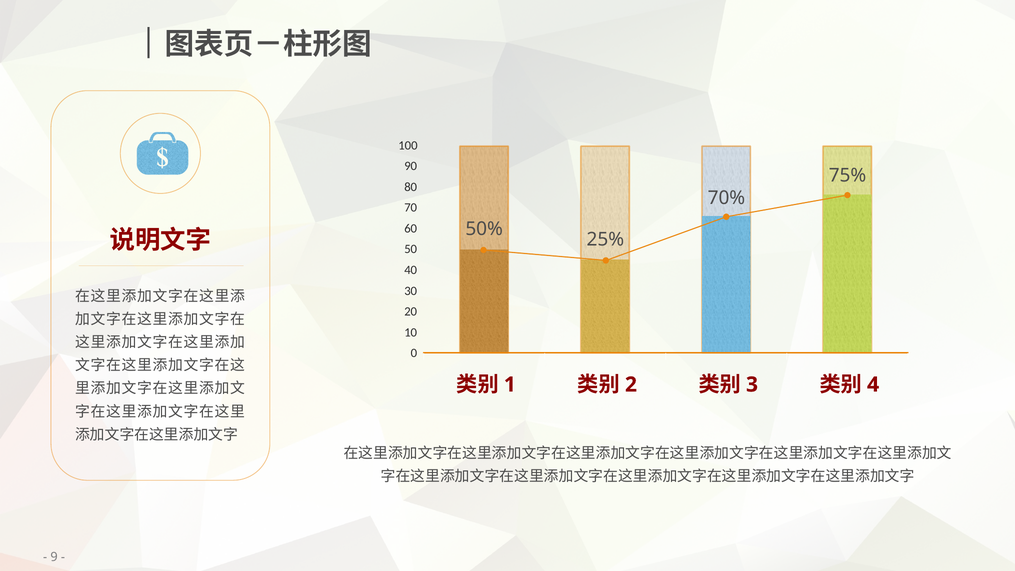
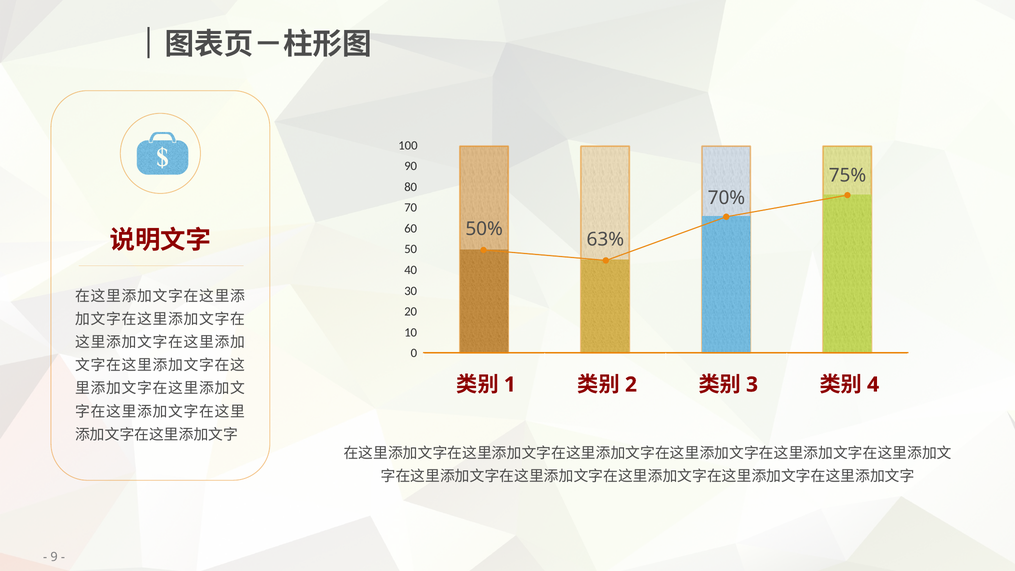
25%: 25% -> 63%
